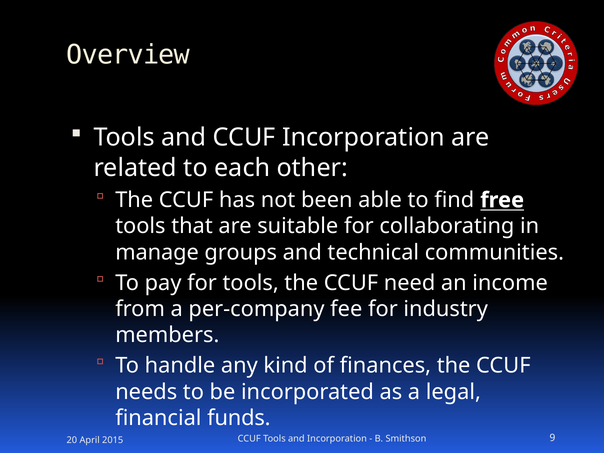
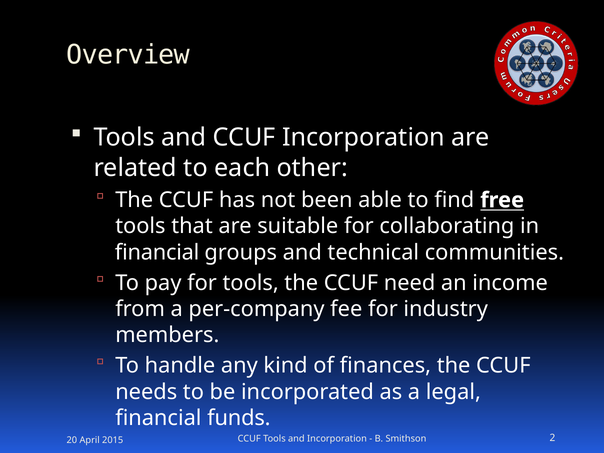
manage at (157, 252): manage -> financial
9: 9 -> 2
